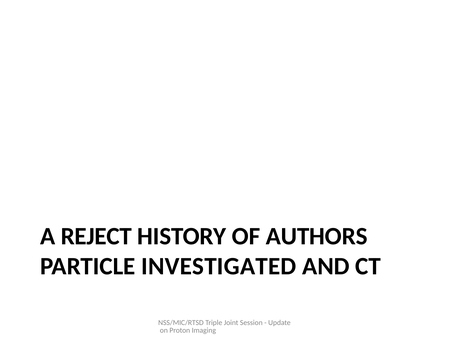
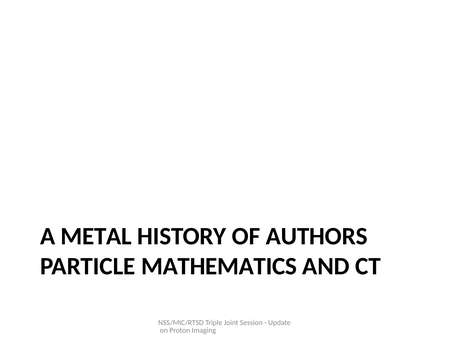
REJECT: REJECT -> METAL
INVESTIGATED: INVESTIGATED -> MATHEMATICS
